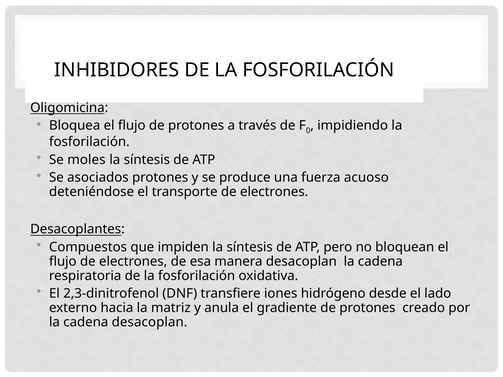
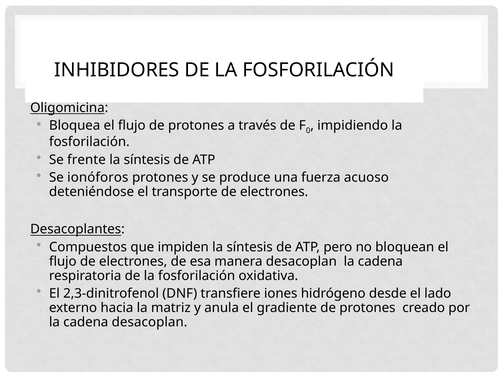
moles: moles -> frente
asociados: asociados -> ionóforos
